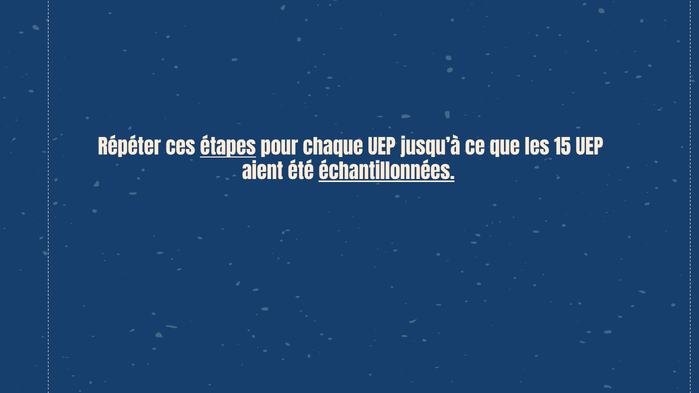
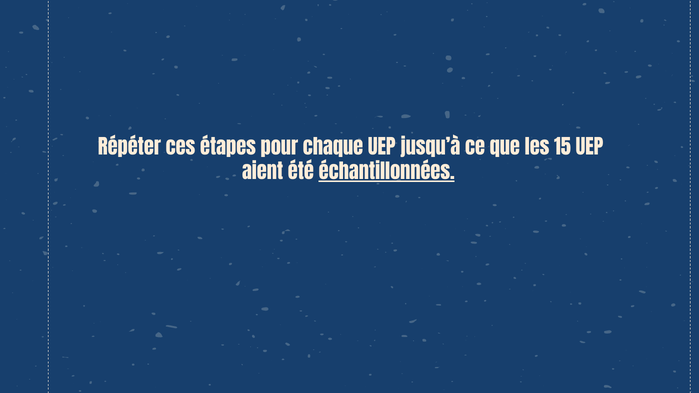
étapes underline: present -> none
